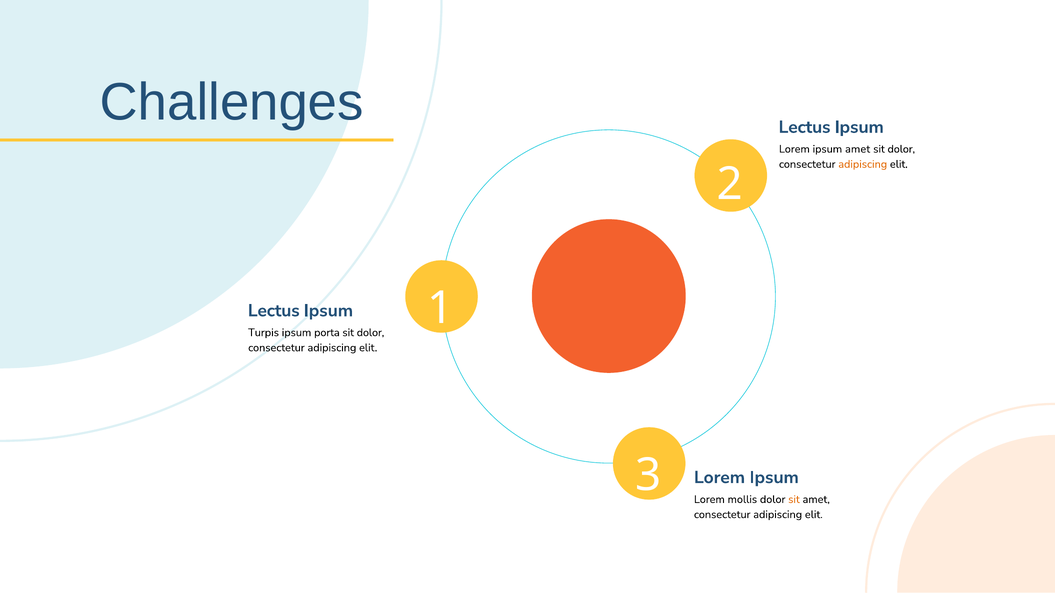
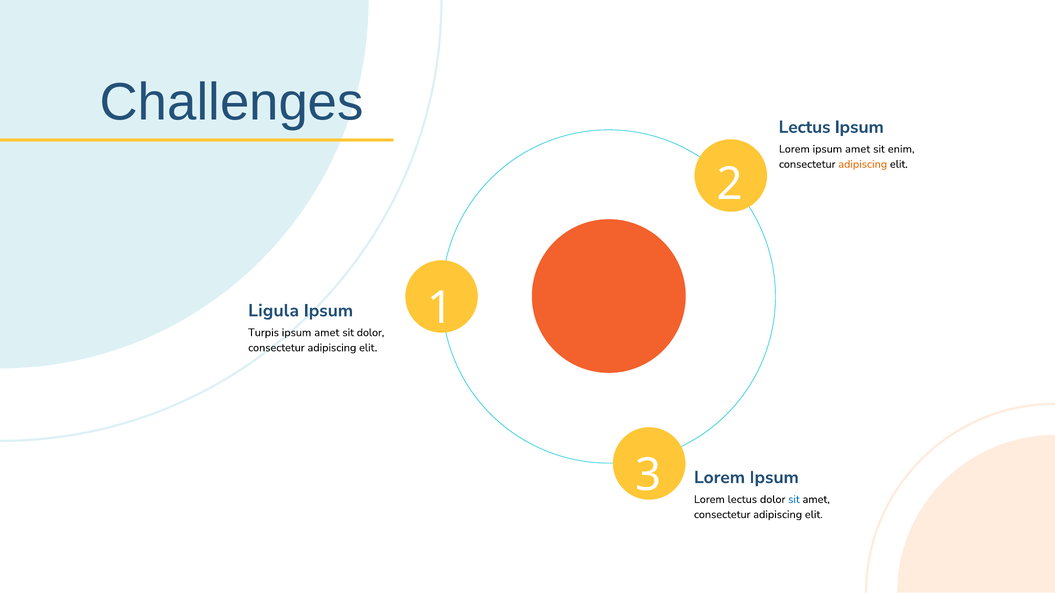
dolor at (901, 149): dolor -> enim
Lectus at (274, 311): Lectus -> Ligula
porta at (327, 333): porta -> amet
Lorem mollis: mollis -> lectus
sit at (794, 500) colour: orange -> blue
